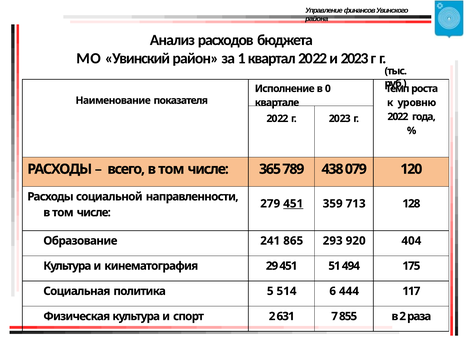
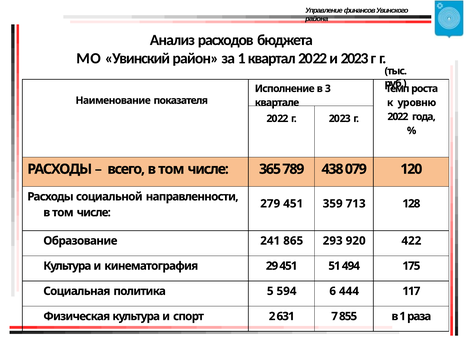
0: 0 -> 3
451 at (293, 204) underline: present -> none
404: 404 -> 422
514: 514 -> 594
в 2: 2 -> 1
